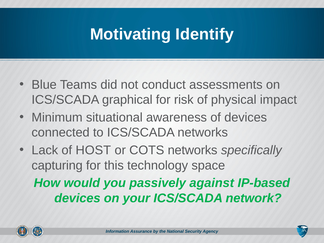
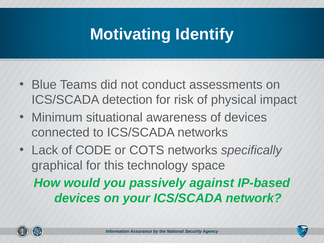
graphical: graphical -> detection
HOST: HOST -> CODE
capturing: capturing -> graphical
